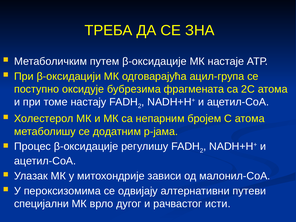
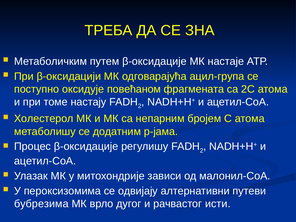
бубрезима: бубрезима -> повећаном
специјални: специјални -> бубрезима
